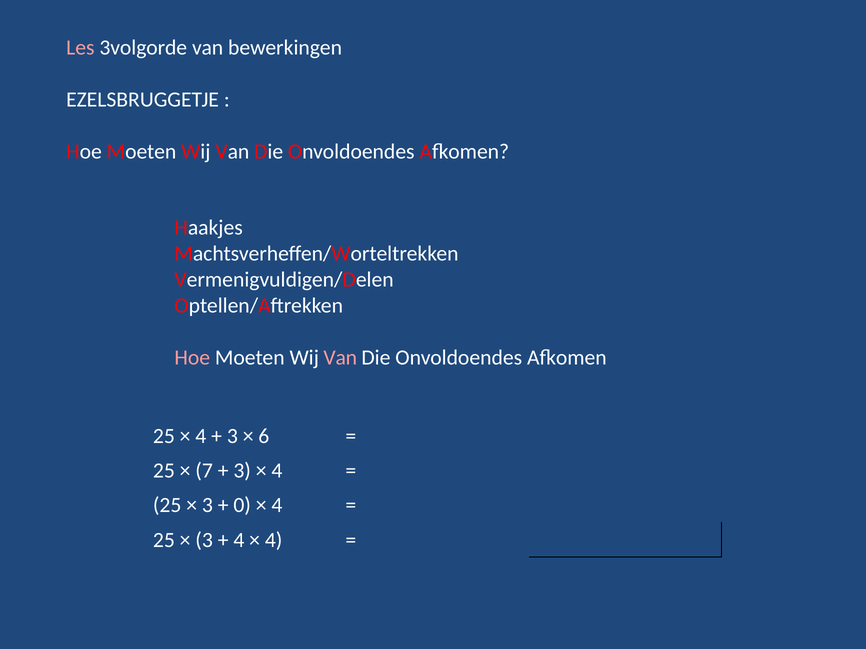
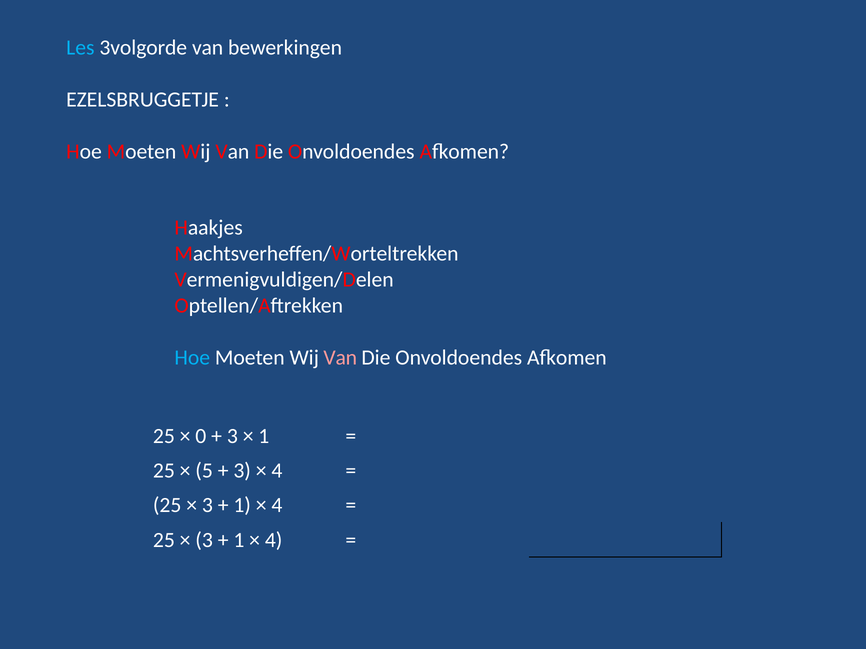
Les colour: pink -> light blue
Hoe at (192, 358) colour: pink -> light blue
4 at (201, 436): 4 -> 0
6 at (264, 436): 6 -> 1
7: 7 -> 5
0 at (242, 506): 0 -> 1
4 at (239, 540): 4 -> 1
